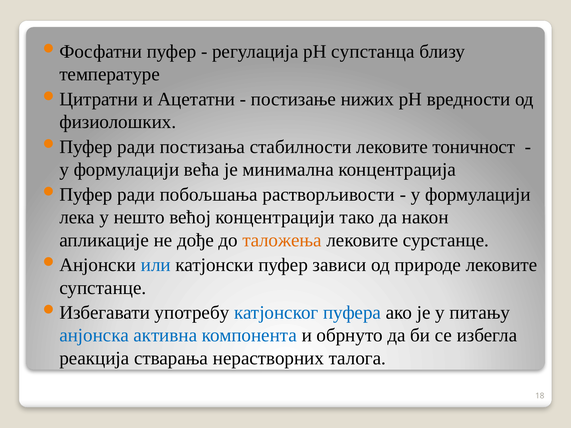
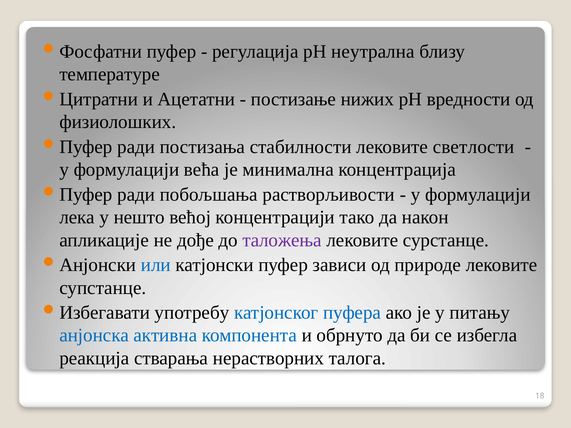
супстанца: супстанца -> неутрална
тоничност: тоничност -> светлости
таложења colour: orange -> purple
